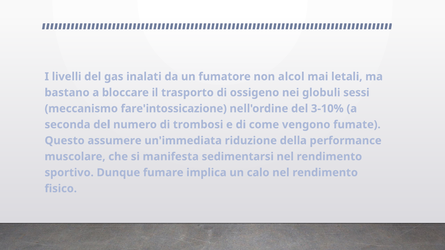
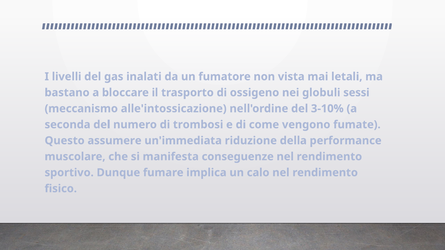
alcol: alcol -> vista
fare'intossicazione: fare'intossicazione -> alle'intossicazione
sedimentarsi: sedimentarsi -> conseguenze
